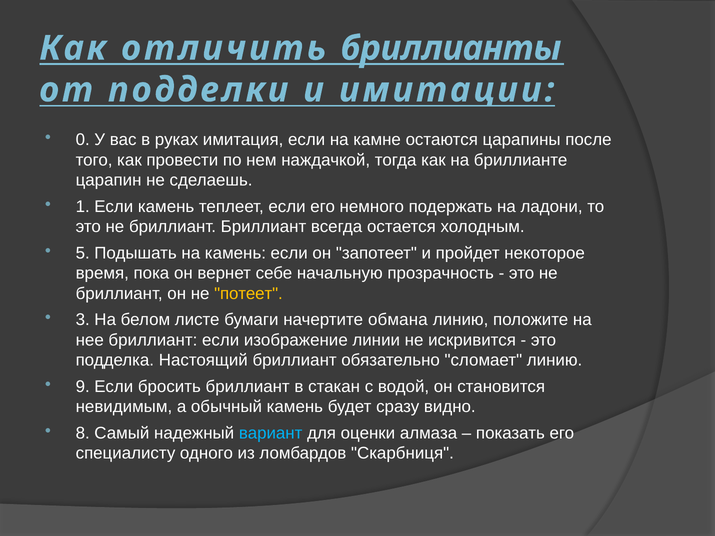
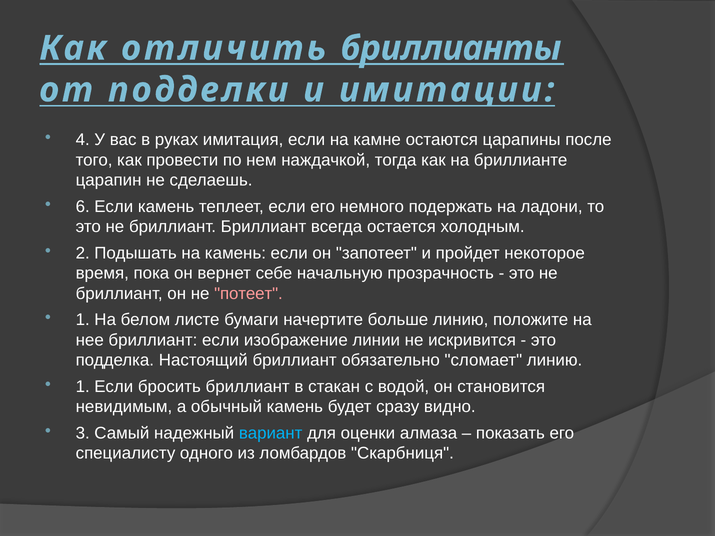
0: 0 -> 4
1: 1 -> 6
5: 5 -> 2
потеет colour: yellow -> pink
3 at (83, 320): 3 -> 1
обмана: обмана -> больше
9 at (83, 387): 9 -> 1
8: 8 -> 3
